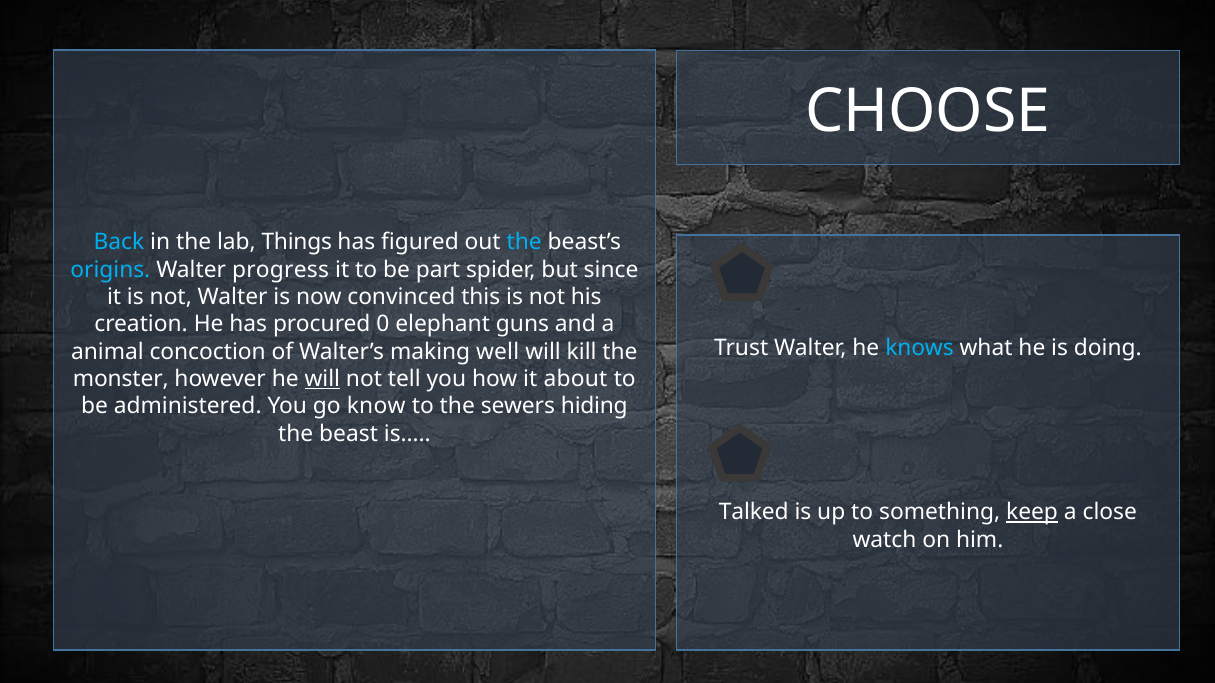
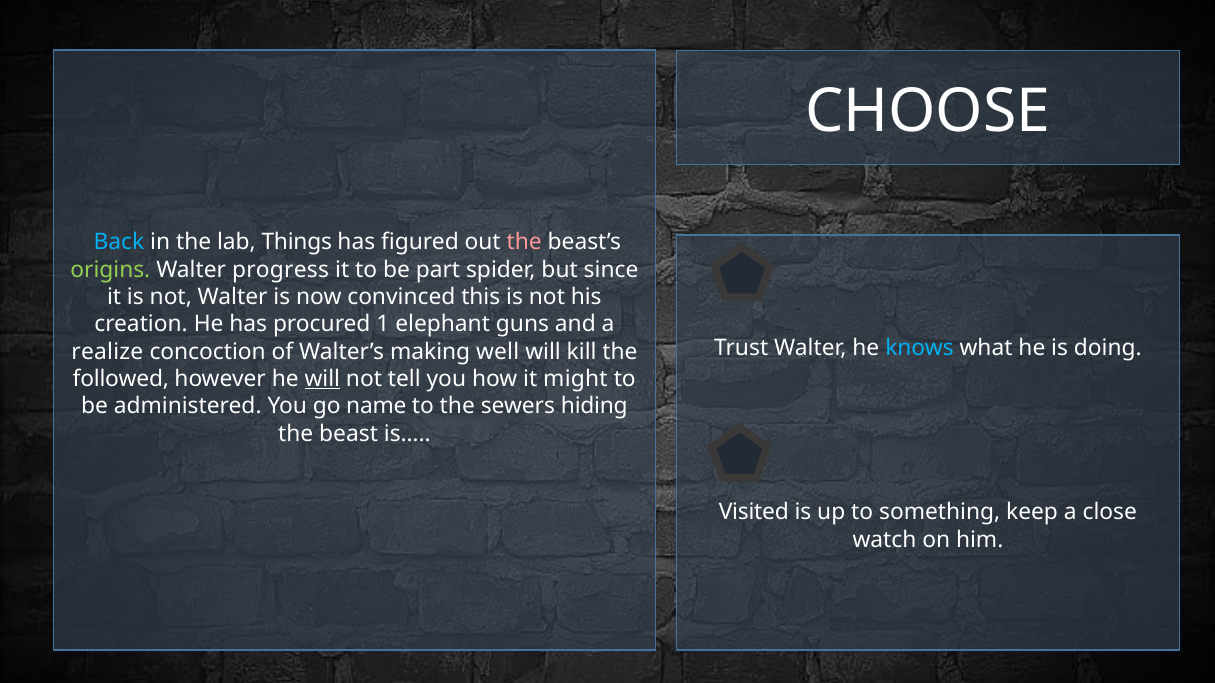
the at (524, 242) colour: light blue -> pink
origins colour: light blue -> light green
0: 0 -> 1
animal: animal -> realize
monster: monster -> followed
about: about -> might
know: know -> name
Talked: Talked -> Visited
keep underline: present -> none
